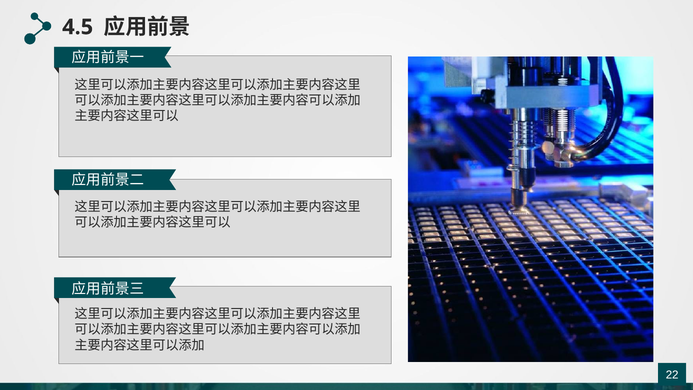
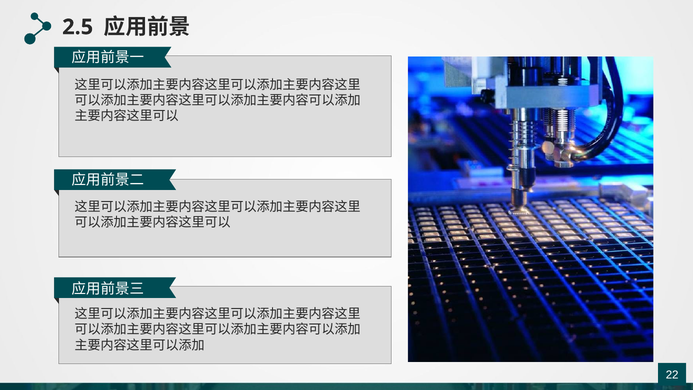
4.5: 4.5 -> 2.5
